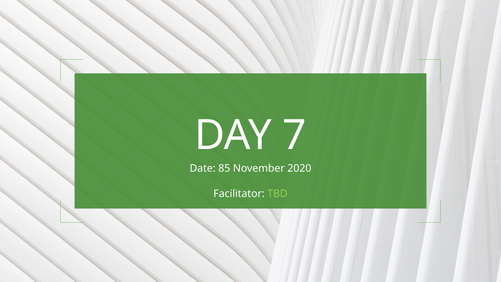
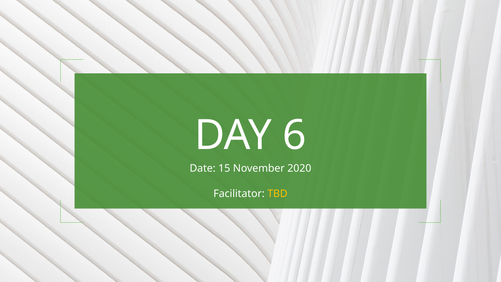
7: 7 -> 6
85: 85 -> 15
TBD colour: light green -> yellow
